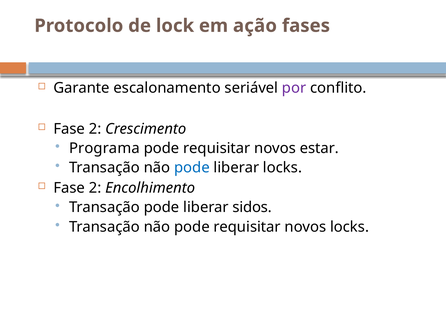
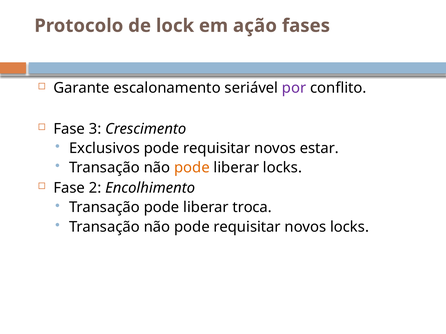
2 at (95, 129): 2 -> 3
Programa: Programa -> Exclusivos
pode at (192, 168) colour: blue -> orange
sidos: sidos -> troca
